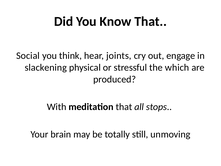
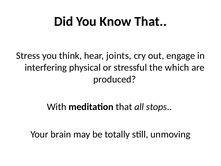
Social: Social -> Stress
slackening: slackening -> interfering
